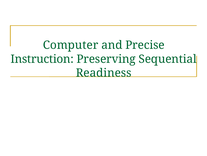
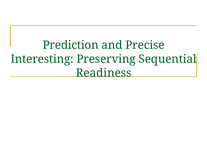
Computer: Computer -> Prediction
Instruction: Instruction -> Interesting
